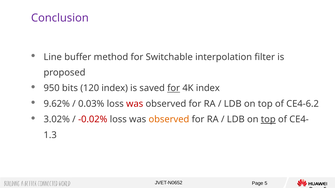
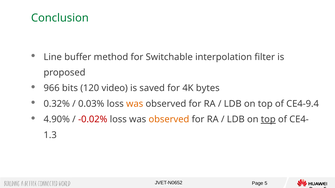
Conclusion colour: purple -> green
950: 950 -> 966
120 index: index -> video
for at (174, 88) underline: present -> none
4K index: index -> bytes
9.62%: 9.62% -> 0.32%
was at (135, 104) colour: red -> orange
CE4-6.2: CE4-6.2 -> CE4-9.4
3.02%: 3.02% -> 4.90%
